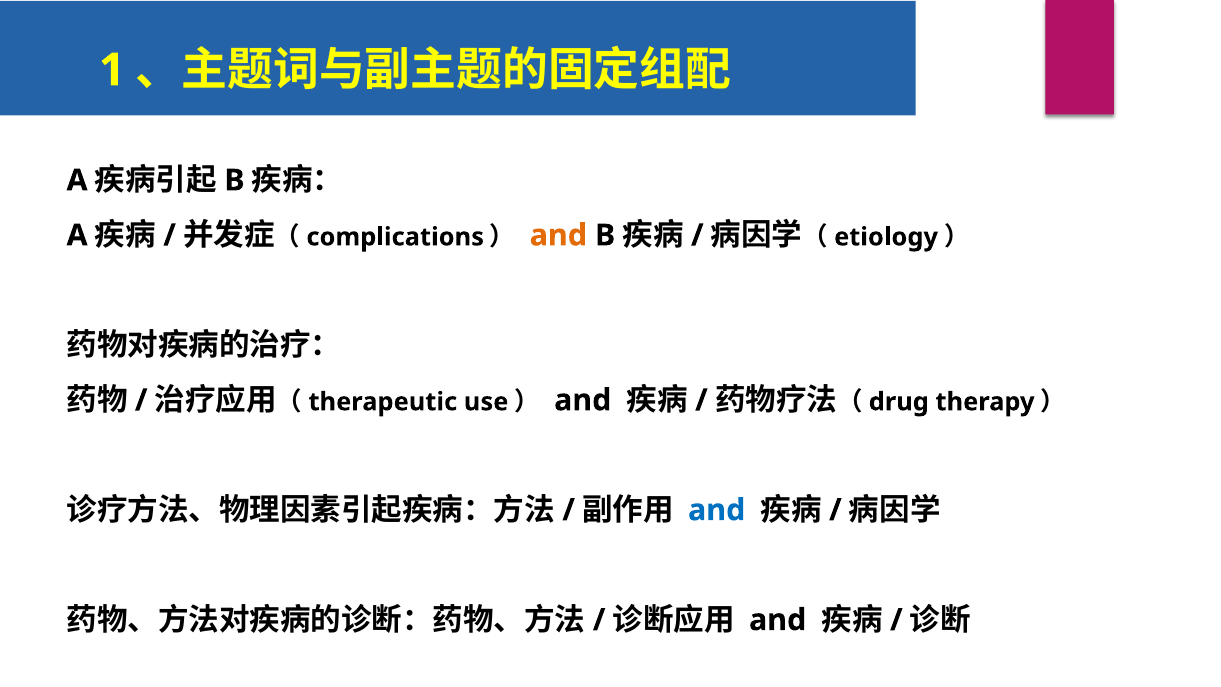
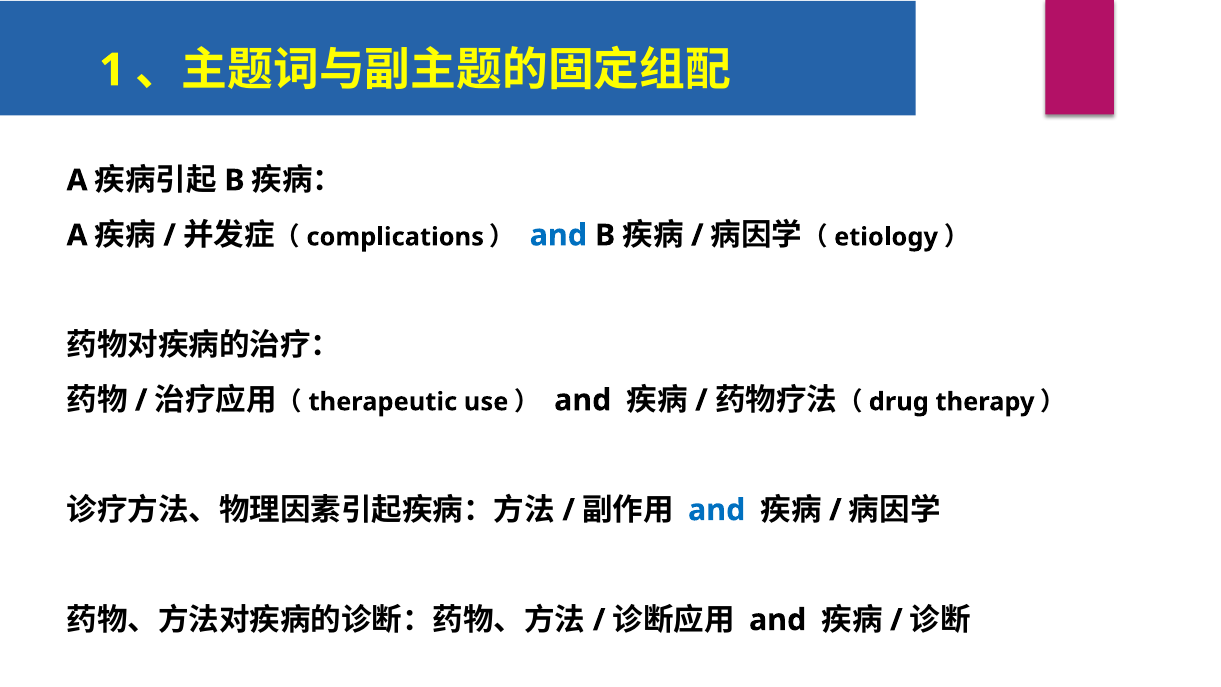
and at (558, 235) colour: orange -> blue
